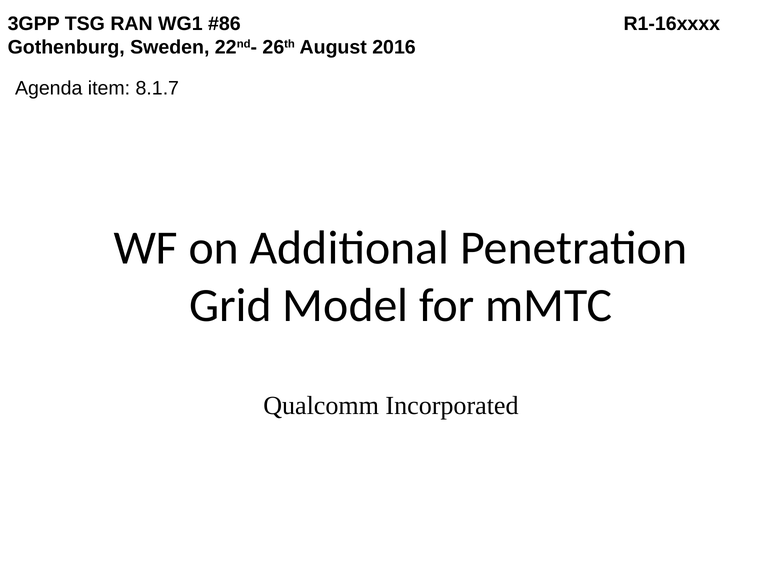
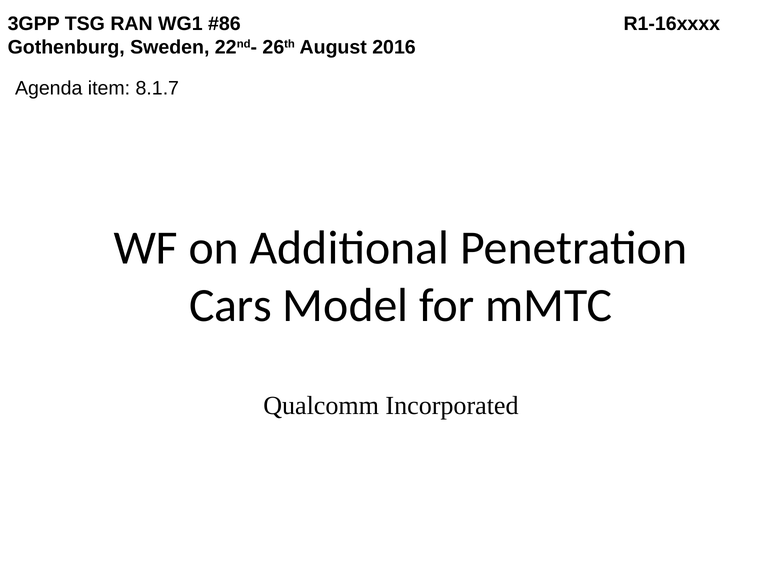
Grid: Grid -> Cars
